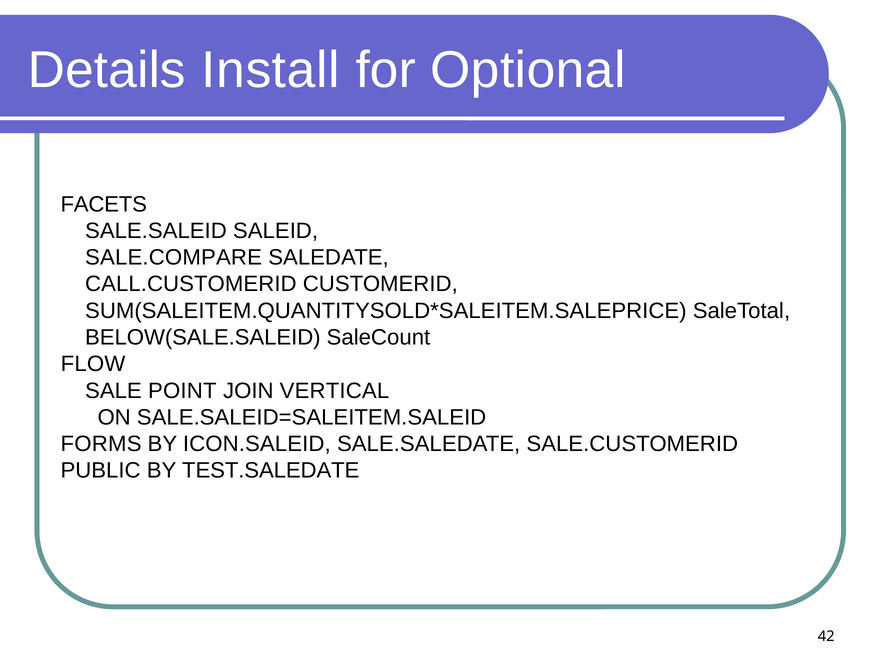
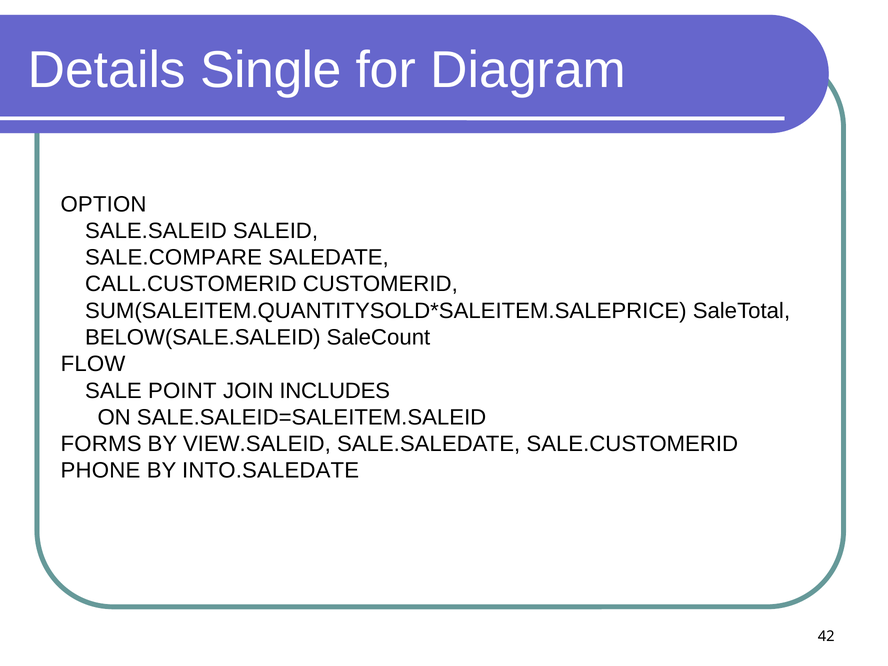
Install: Install -> Single
Optional: Optional -> Diagram
FACETS: FACETS -> OPTION
VERTICAL: VERTICAL -> INCLUDES
ICON.SALEID: ICON.SALEID -> VIEW.SALEID
PUBLIC: PUBLIC -> PHONE
TEST.SALEDATE: TEST.SALEDATE -> INTO.SALEDATE
